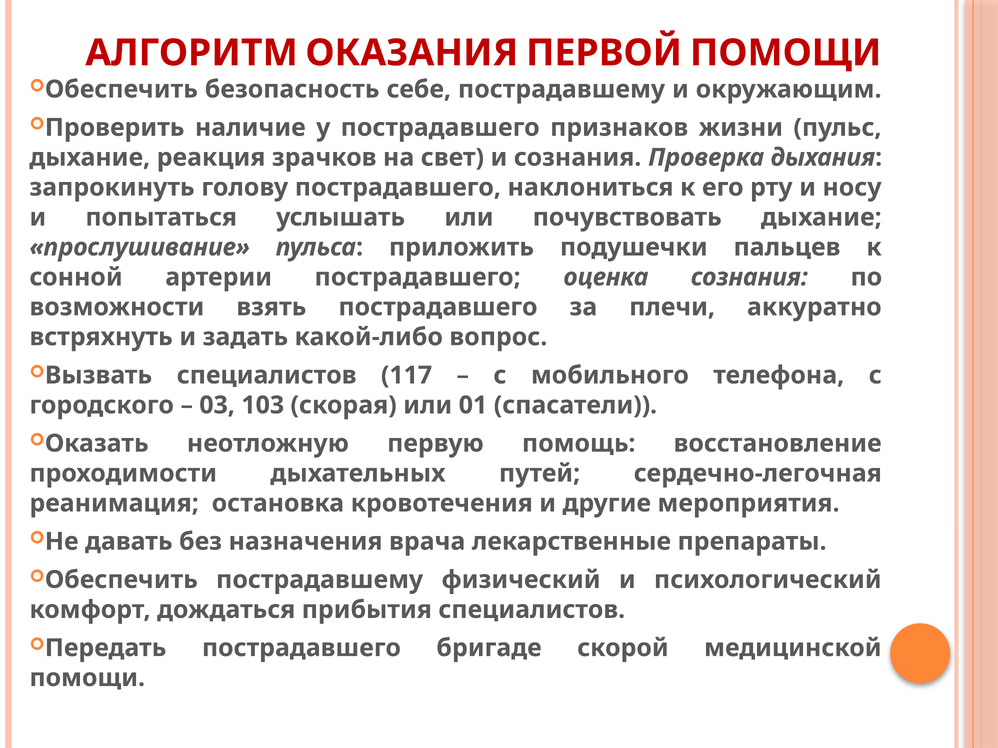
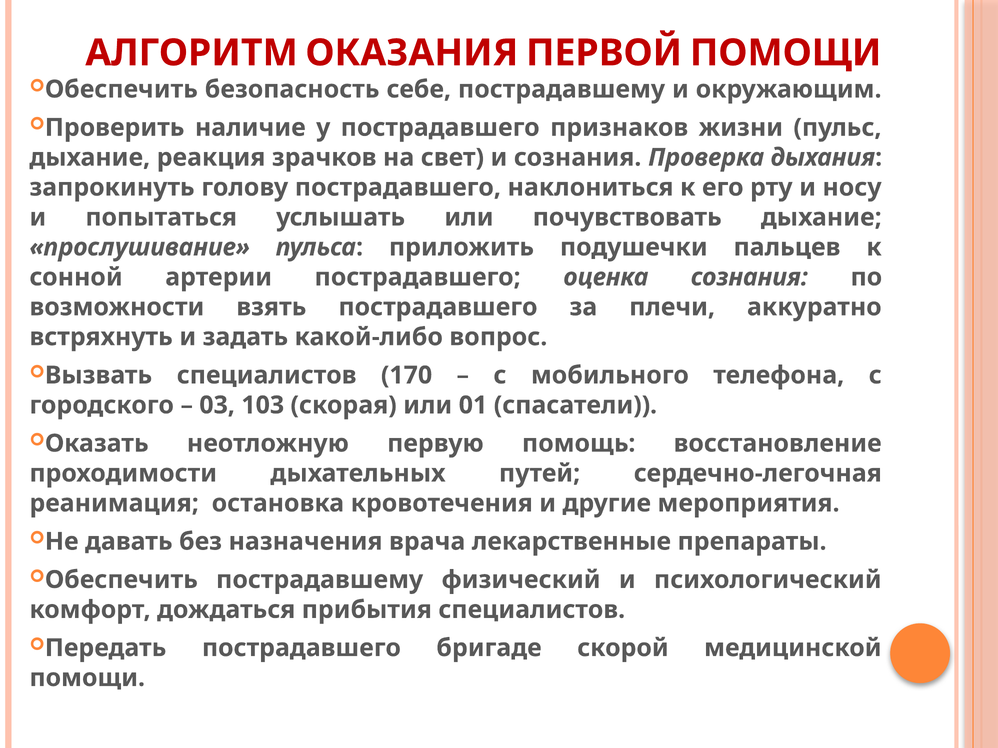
117: 117 -> 170
